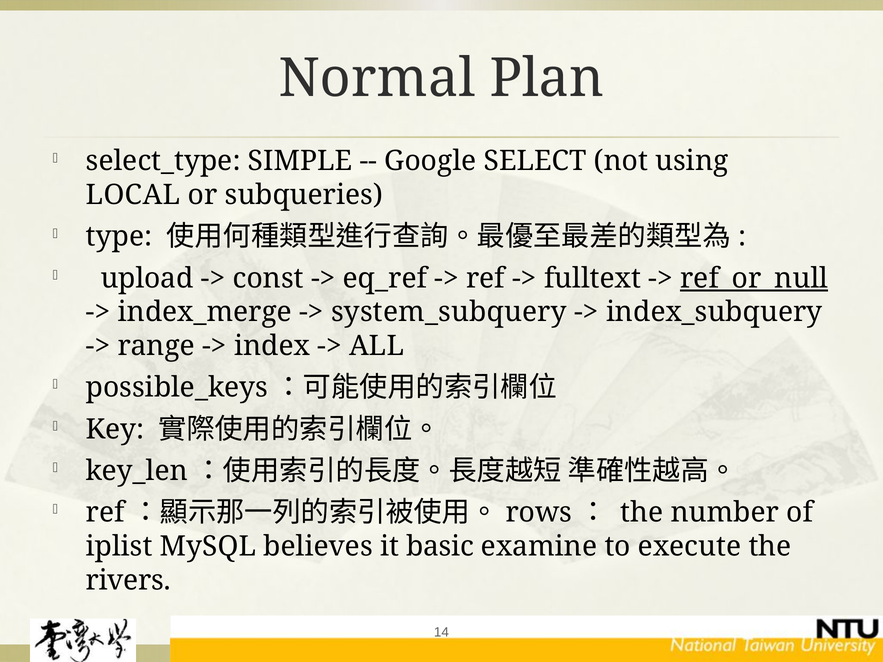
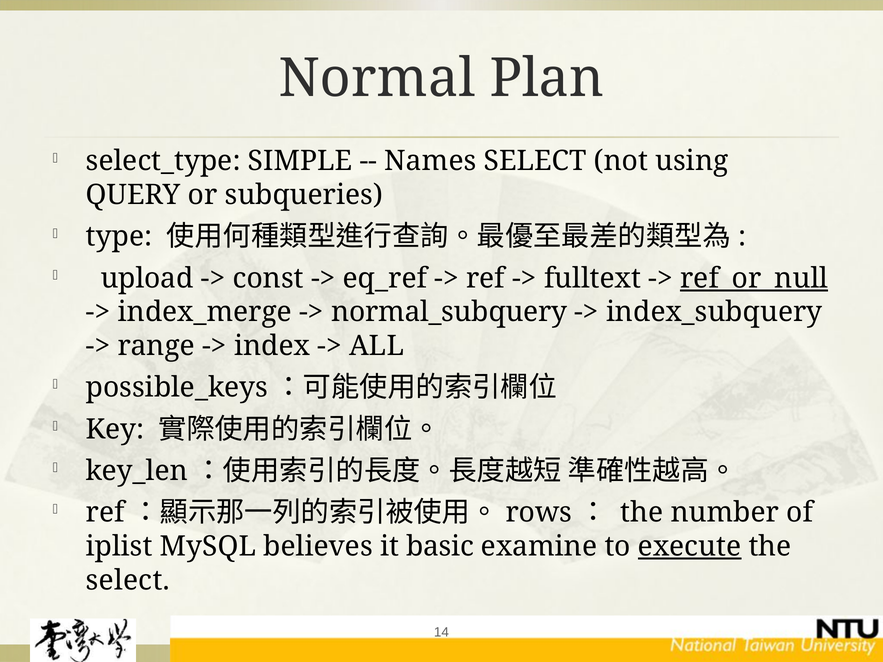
Google: Google -> Names
LOCAL: LOCAL -> QUERY
system_subquery: system_subquery -> normal_subquery
execute underline: none -> present
rivers at (128, 580): rivers -> select
